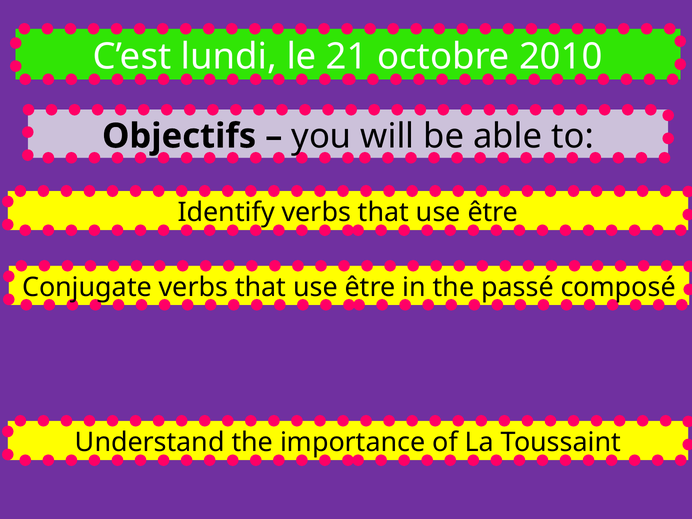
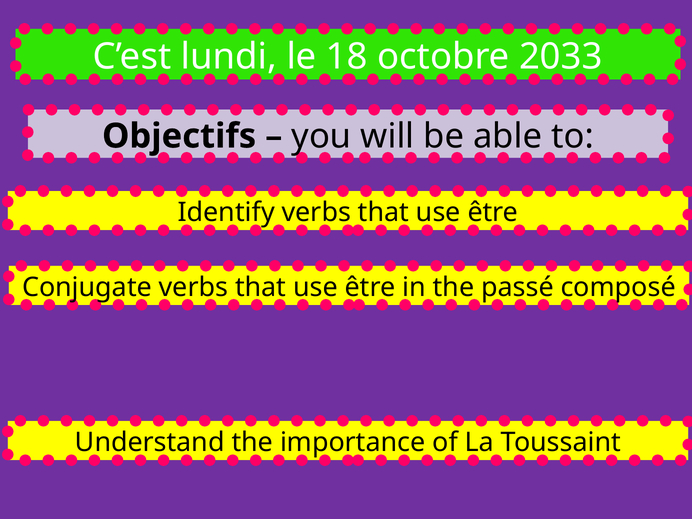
21: 21 -> 18
2010: 2010 -> 2033
